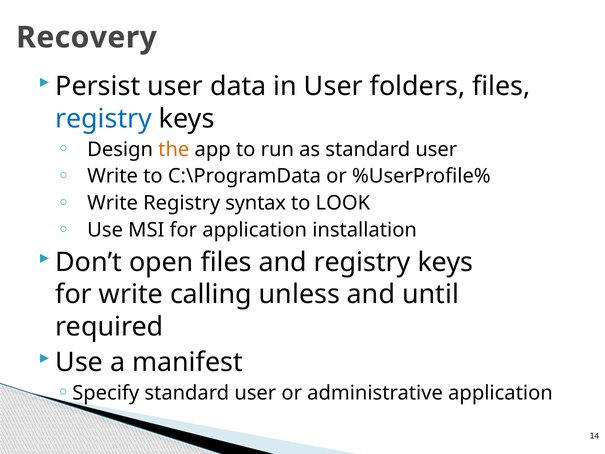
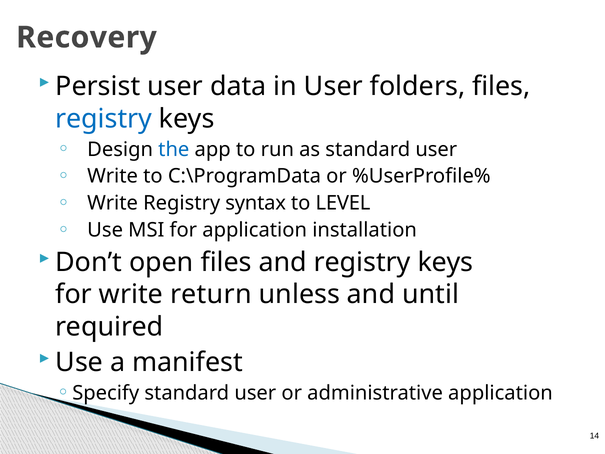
the colour: orange -> blue
LOOK: LOOK -> LEVEL
calling: calling -> return
